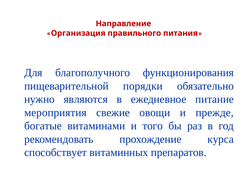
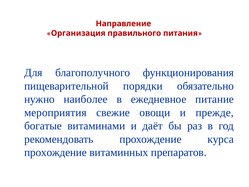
являются: являются -> наиболее
того: того -> даёт
способствует at (56, 152): способствует -> прохождение
